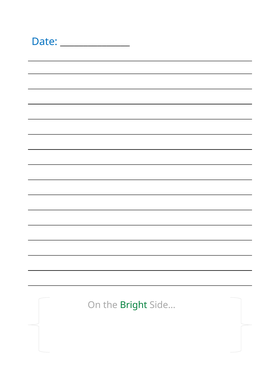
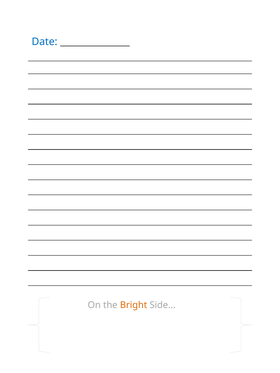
Bright colour: green -> orange
